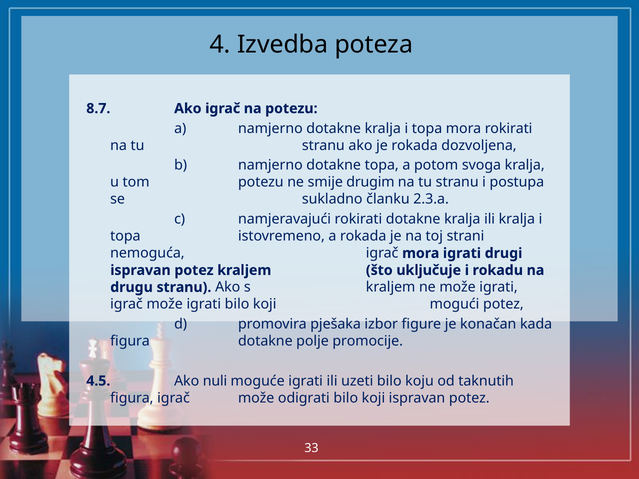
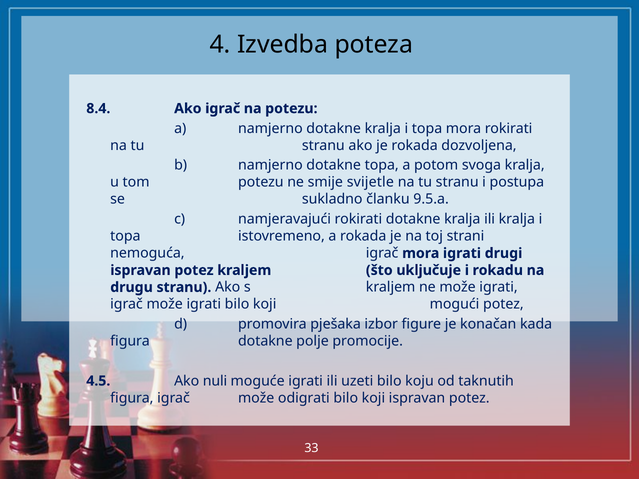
8.7: 8.7 -> 8.4
drugim: drugim -> svijetle
2.3.a: 2.3.a -> 9.5.a
